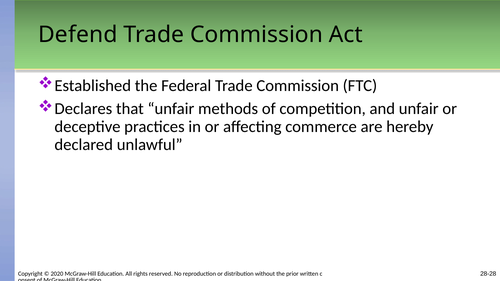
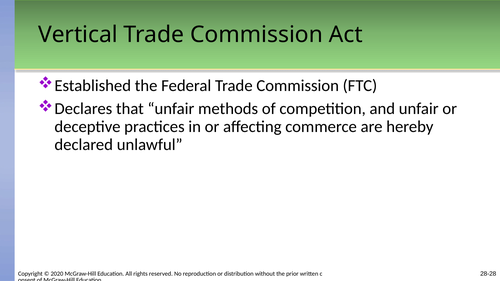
Defend: Defend -> Vertical
